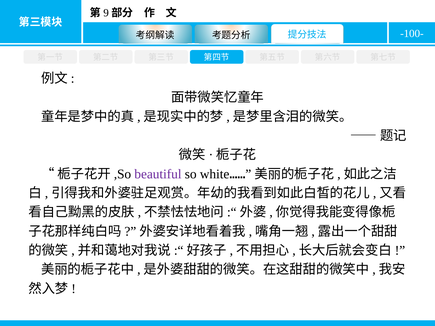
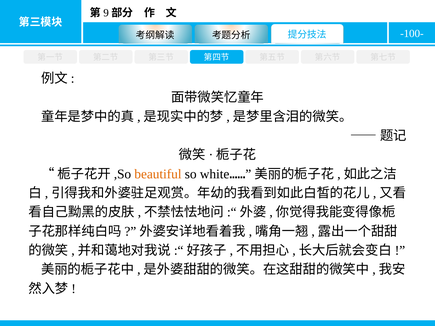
beautiful colour: purple -> orange
